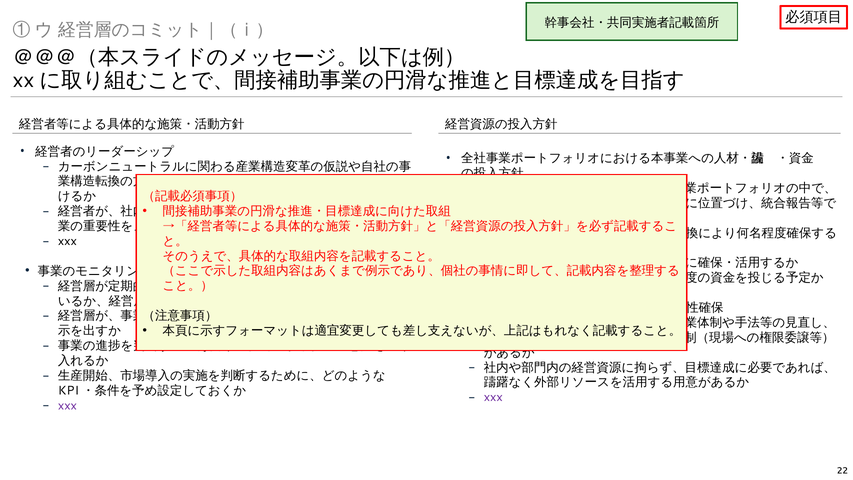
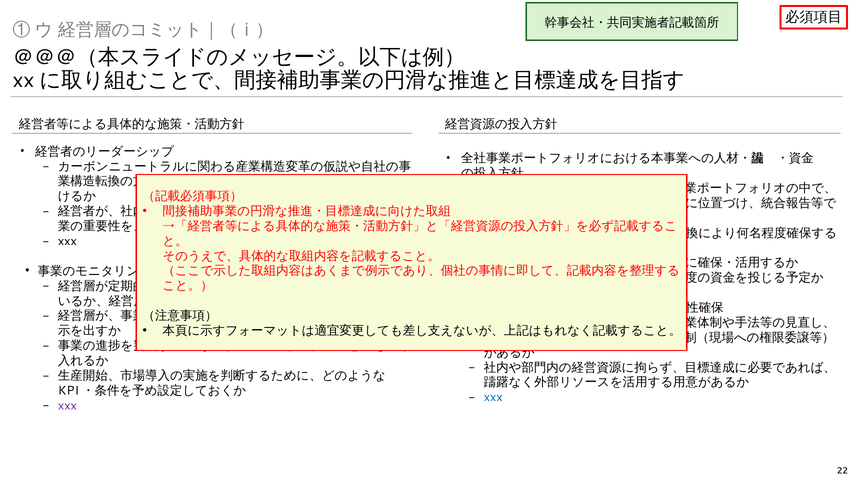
xxx at (493, 397) colour: purple -> blue
